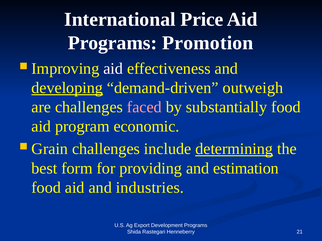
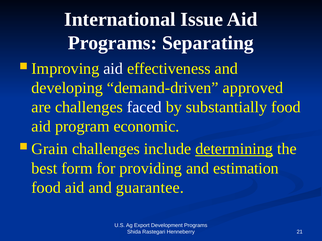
Price: Price -> Issue
Promotion: Promotion -> Separating
developing underline: present -> none
outweigh: outweigh -> approved
faced colour: pink -> white
industries: industries -> guarantee
